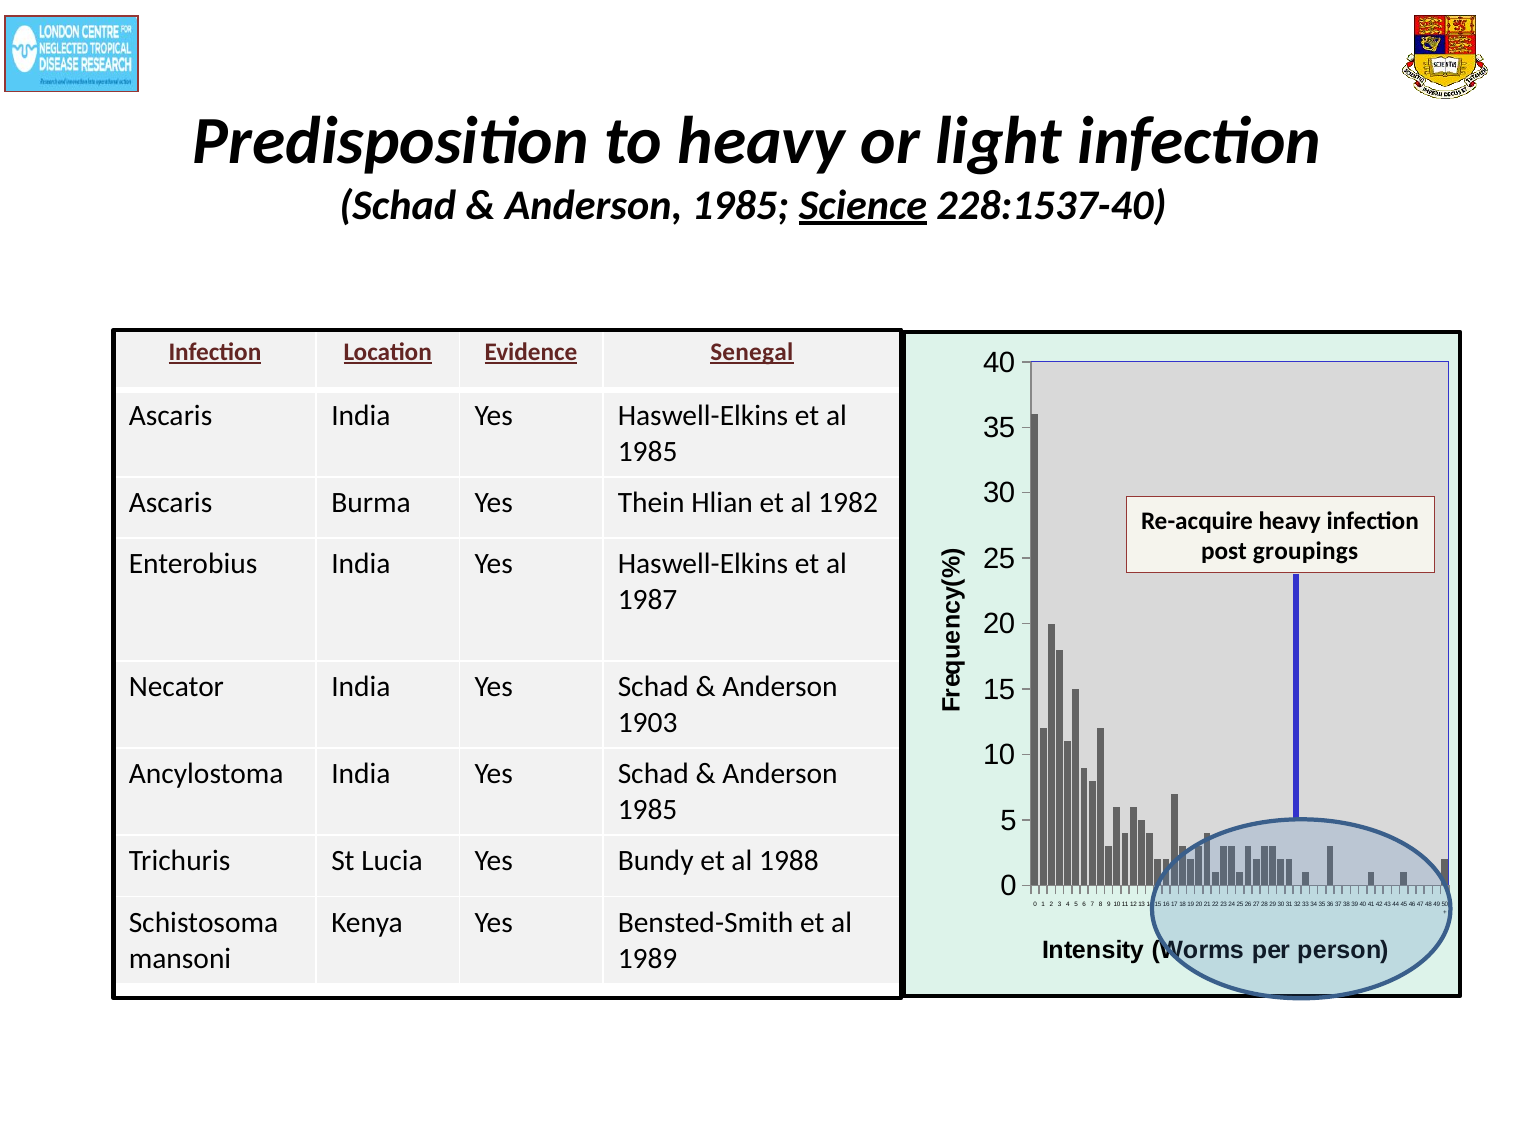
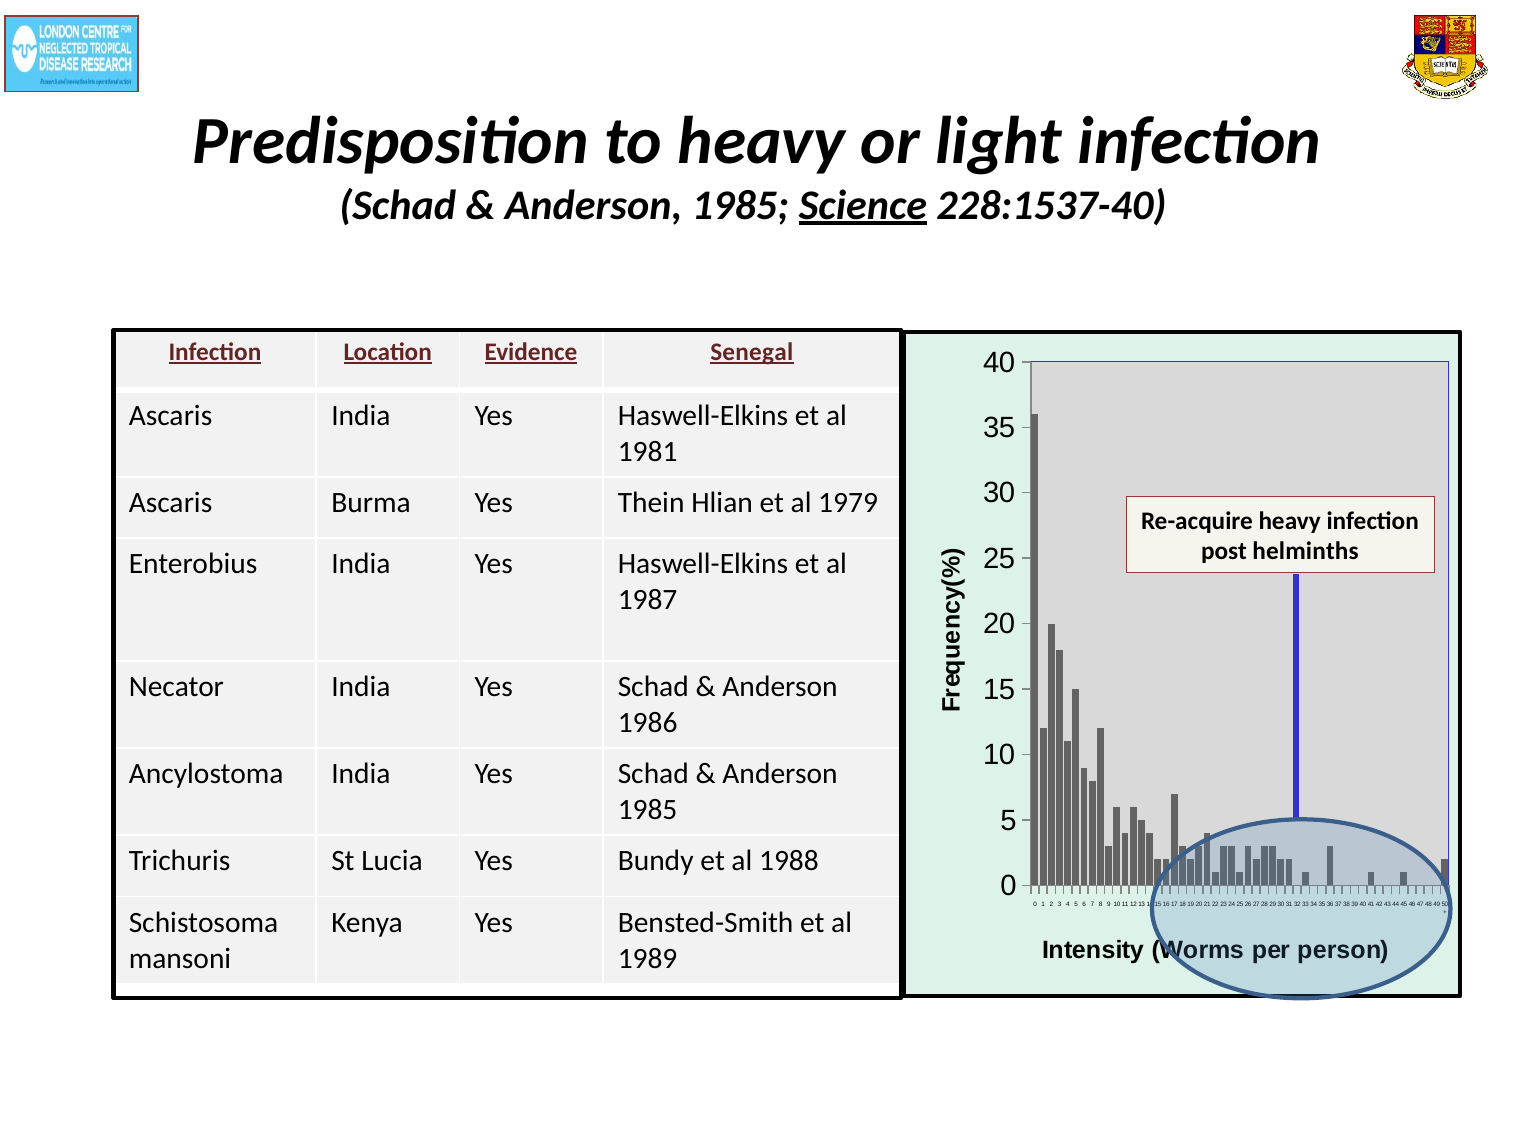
1985 at (648, 452): 1985 -> 1981
1982: 1982 -> 1979
groupings: groupings -> helminths
1903: 1903 -> 1986
